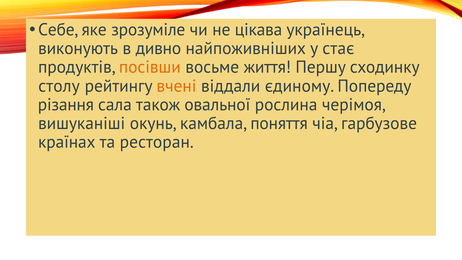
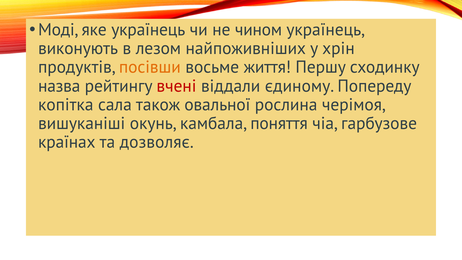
Себе: Себе -> Моді
яке зрозуміле: зрозуміле -> українець
цікава: цікава -> чином
дивно: дивно -> лезом
стає: стає -> хрін
столу: столу -> назва
вчені colour: orange -> red
різання: різання -> копітка
ресторан: ресторан -> дозволяє
